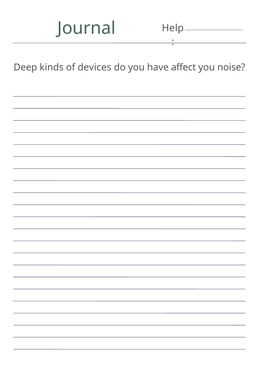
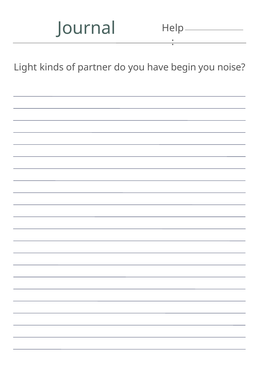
Deep: Deep -> Light
devices: devices -> partner
affect: affect -> begin
